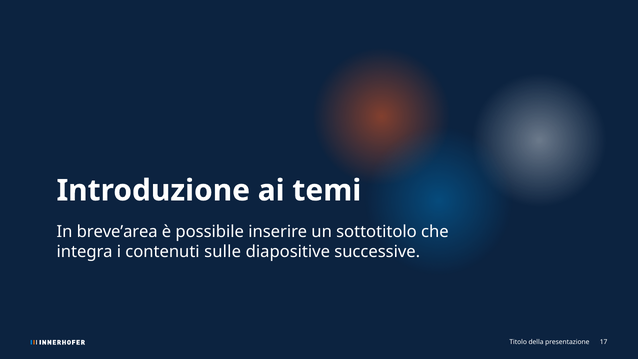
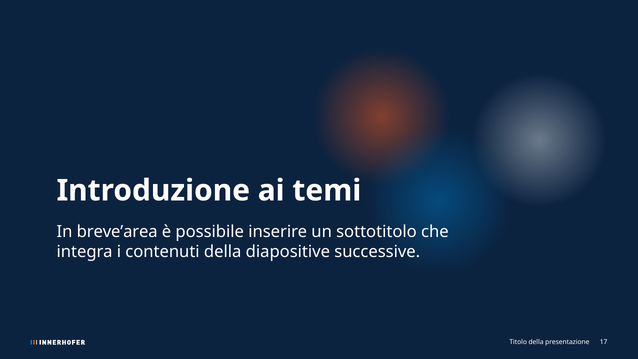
contenuti sulle: sulle -> della
